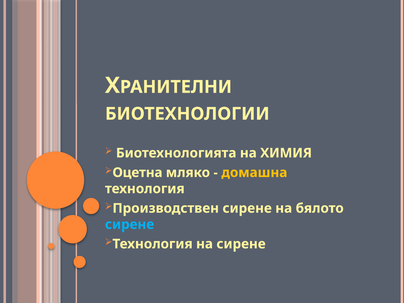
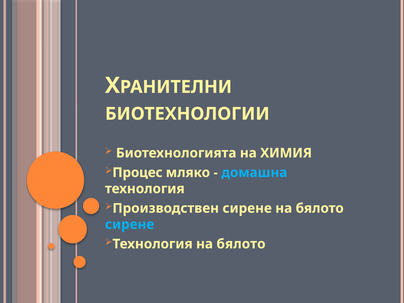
Оцетна: Оцетна -> Процес
домашна colour: yellow -> light blue
Технология на сирене: сирене -> бялото
